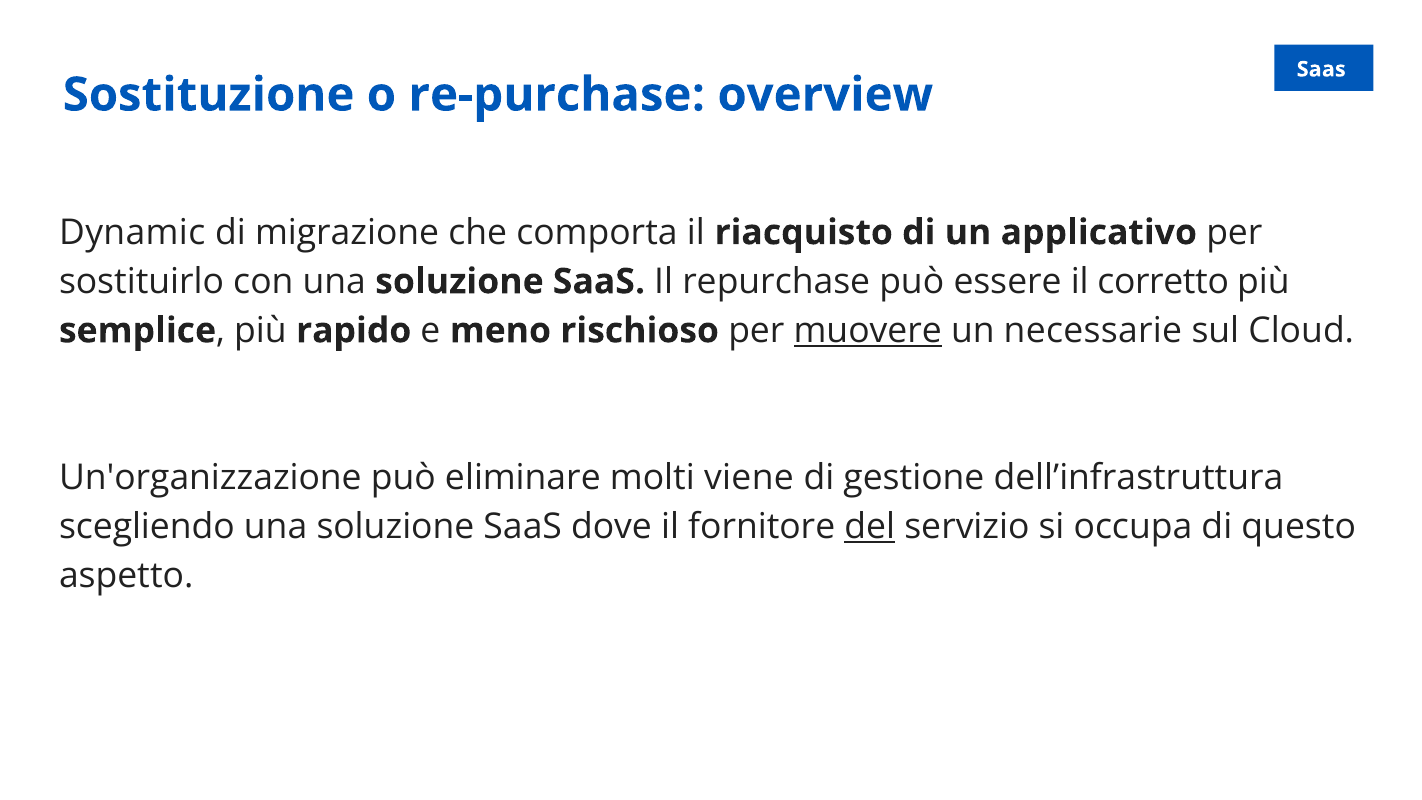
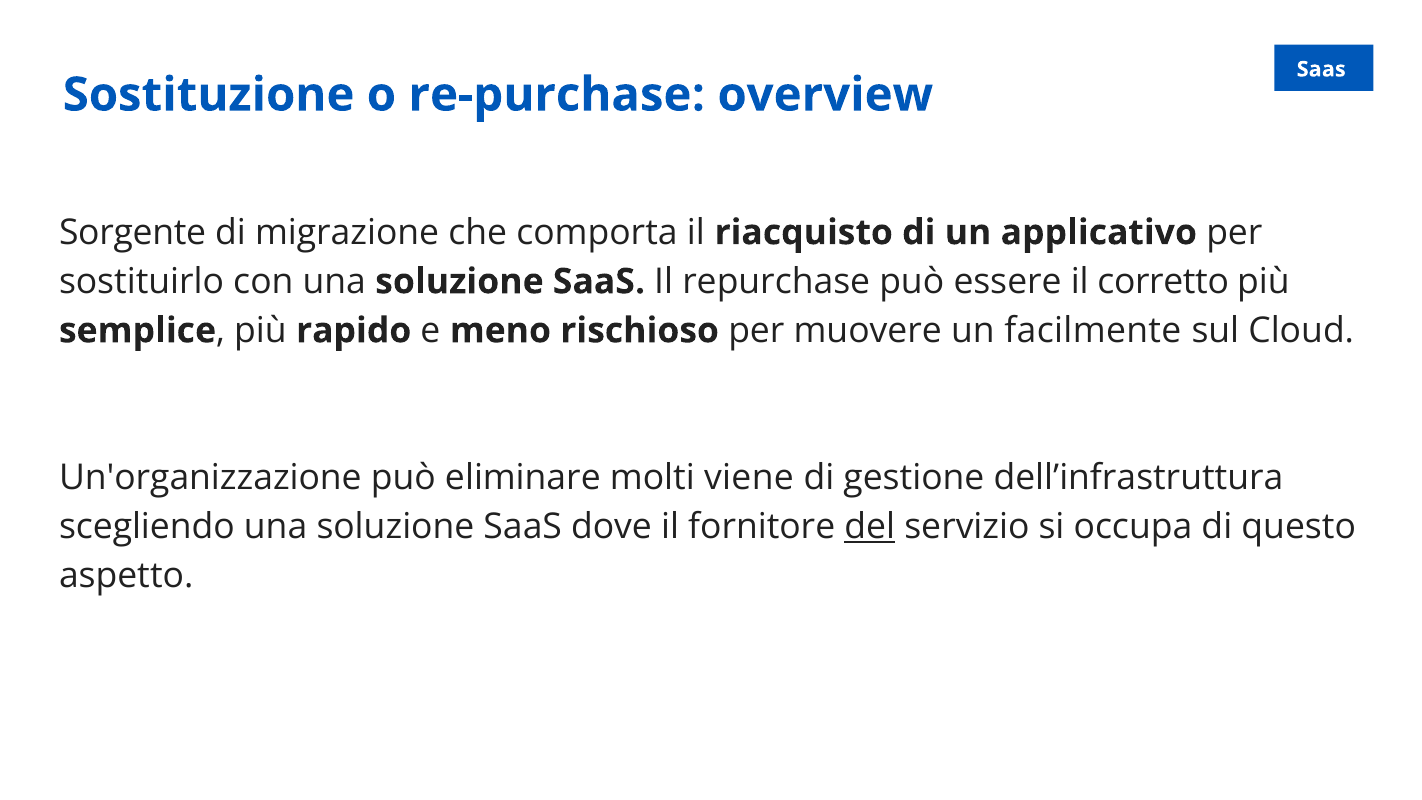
Dynamic: Dynamic -> Sorgente
muovere underline: present -> none
necessarie: necessarie -> facilmente
